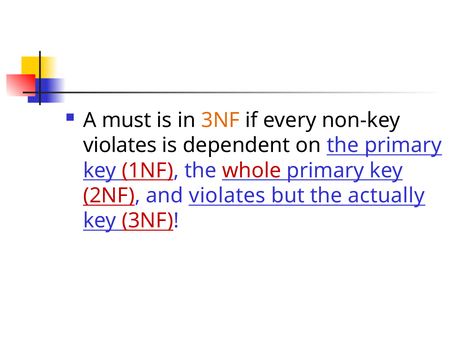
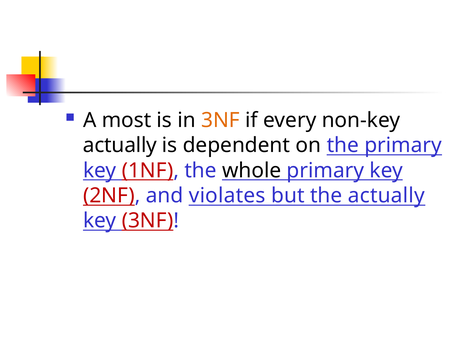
must: must -> most
violates at (120, 145): violates -> actually
whole colour: red -> black
